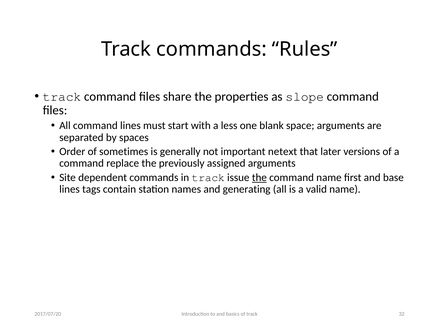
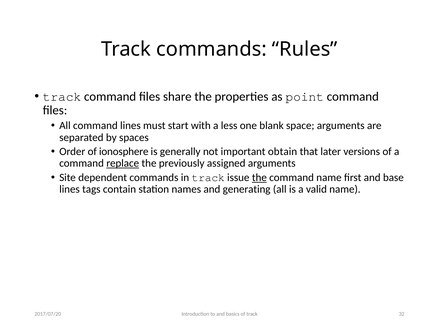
slope: slope -> point
sometimes: sometimes -> ionosphere
netext: netext -> obtain
replace underline: none -> present
